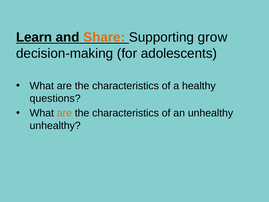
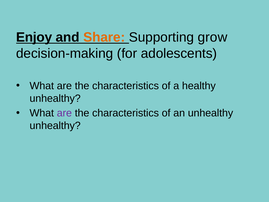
Learn: Learn -> Enjoy
questions at (55, 98): questions -> unhealthy
are at (64, 113) colour: orange -> purple
